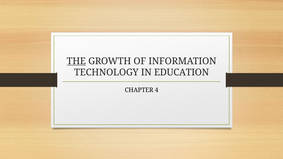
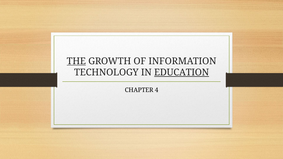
EDUCATION underline: none -> present
